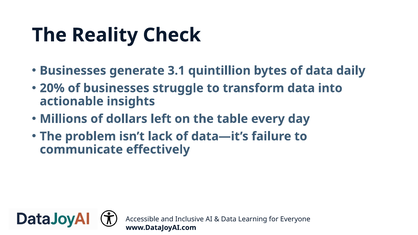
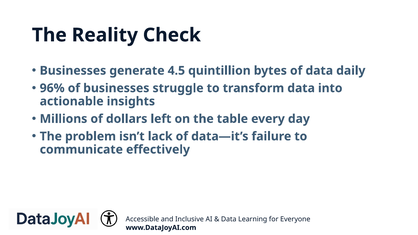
3.1: 3.1 -> 4.5
20%: 20% -> 96%
